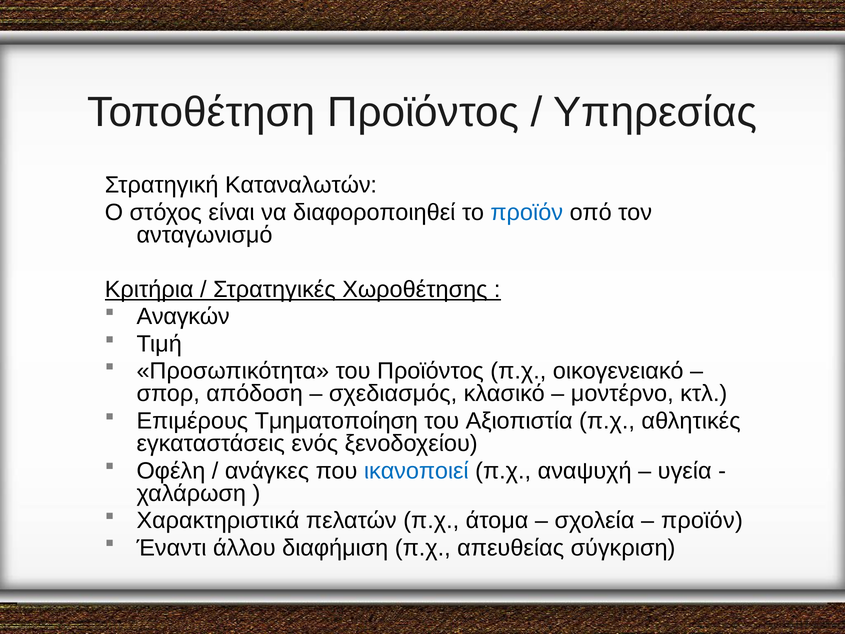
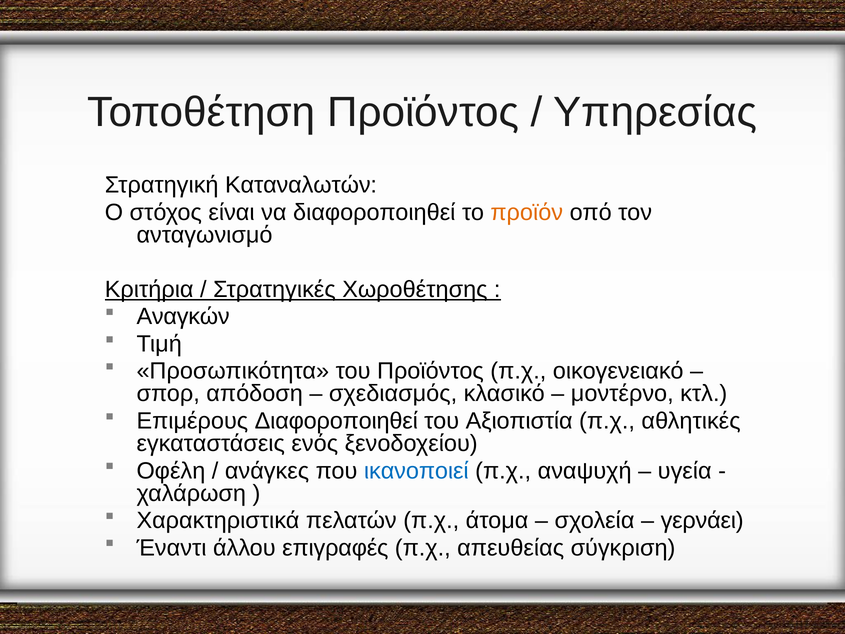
προϊόν at (527, 212) colour: blue -> orange
Επιμέρους Τμηματοποίηση: Τμηματοποίηση -> Διαφοροποιηθεί
προϊόν at (702, 520): προϊόν -> γερνάει
διαφήμιση: διαφήμιση -> επιγραφές
